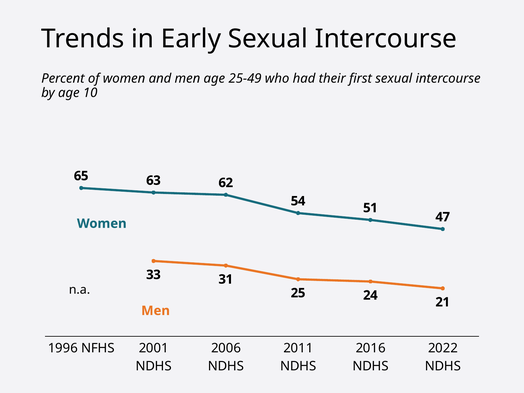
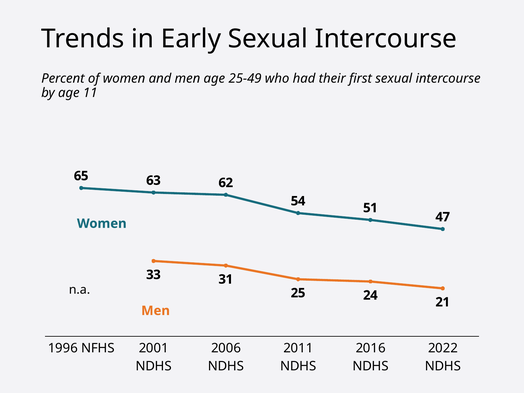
10: 10 -> 11
